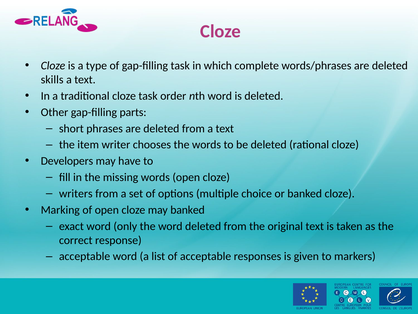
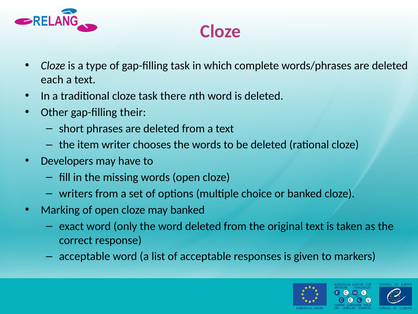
skills: skills -> each
order: order -> there
parts: parts -> their
